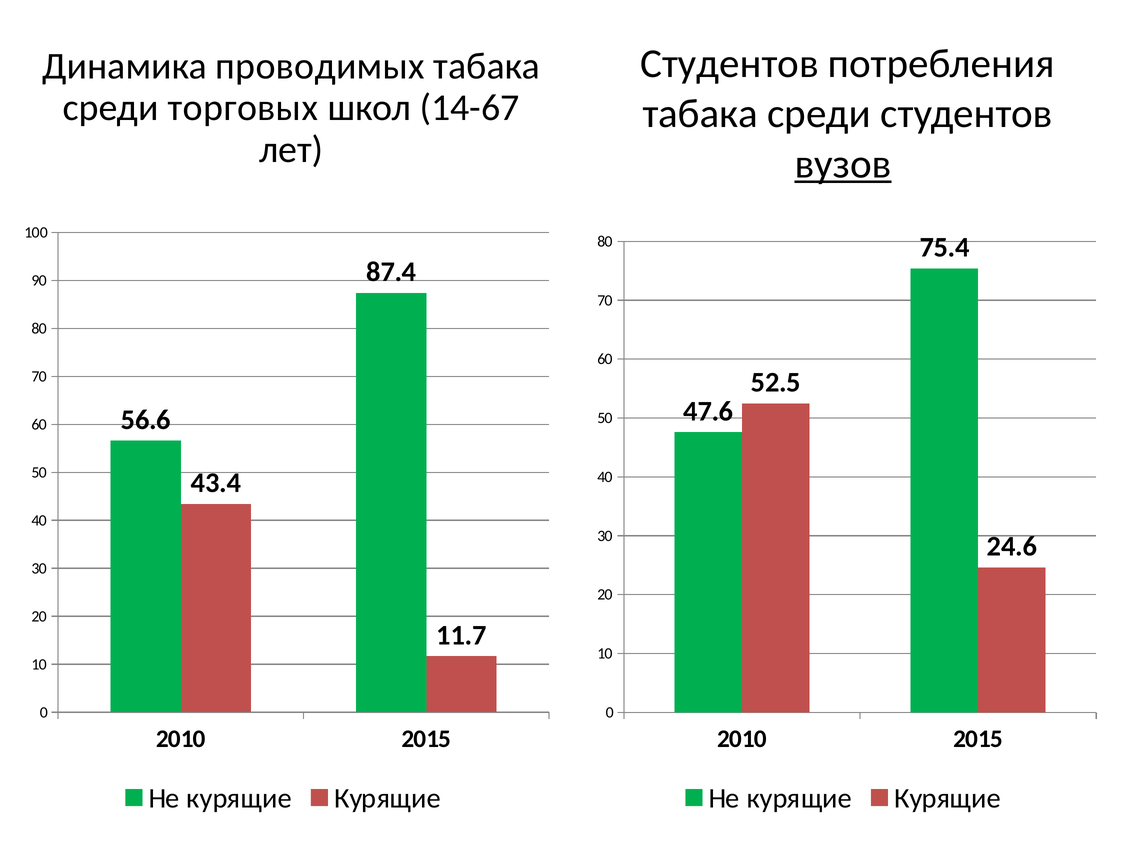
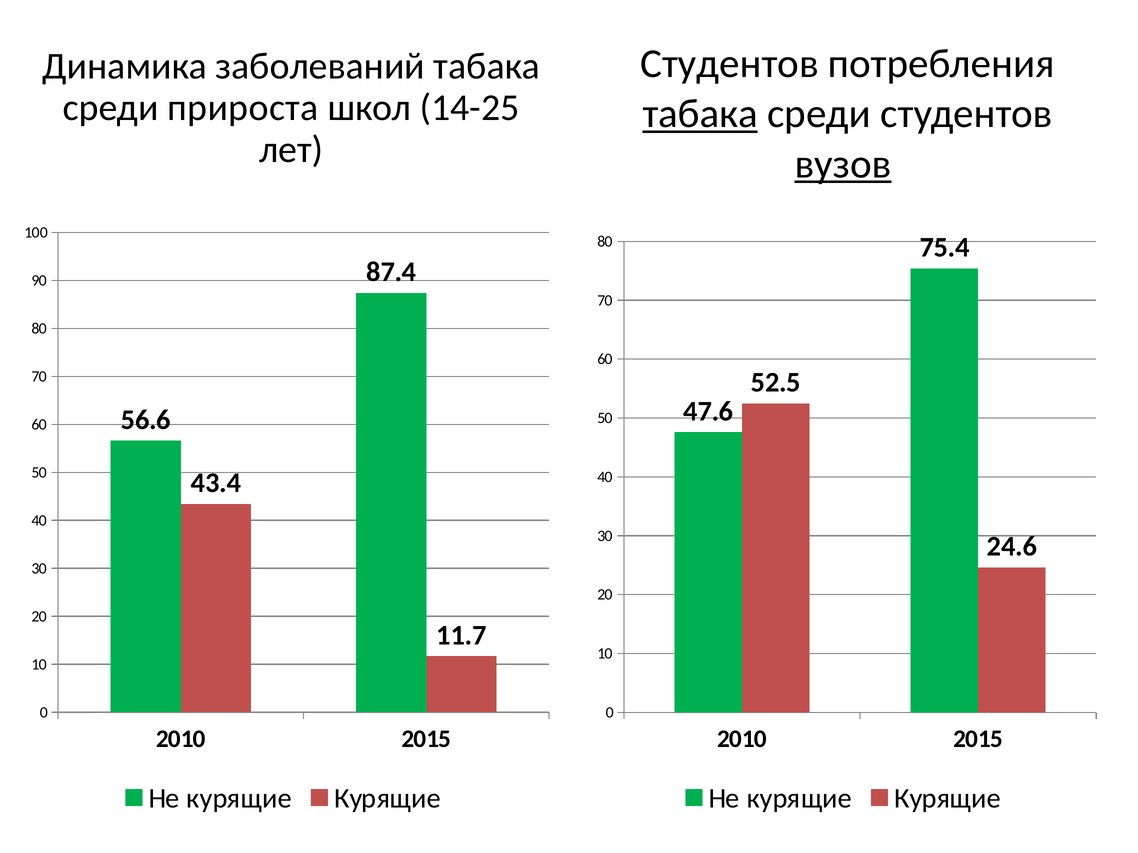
проводимых: проводимых -> заболеваний
торговых: торговых -> прироста
14-67: 14-67 -> 14-25
табака at (700, 114) underline: none -> present
